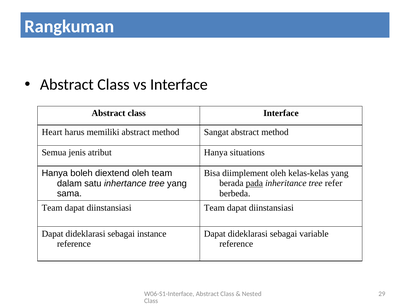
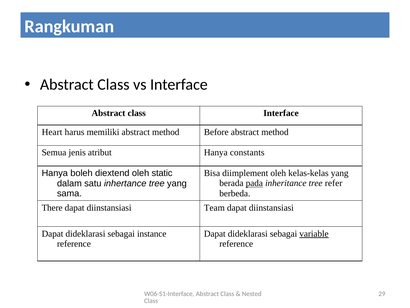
Sangat: Sangat -> Before
situations: situations -> constants
oleh team: team -> static
Team at (52, 207): Team -> There
variable underline: none -> present
